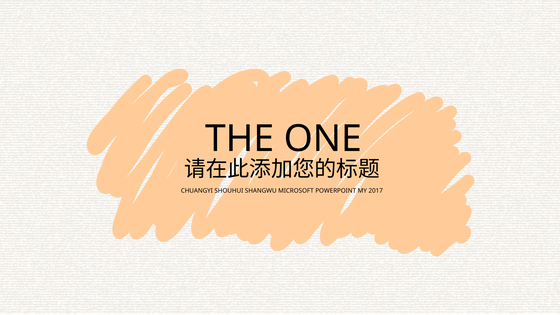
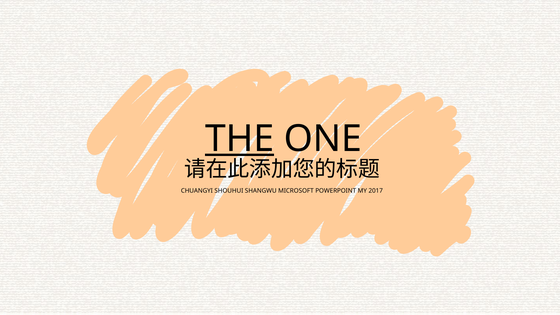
THE underline: none -> present
